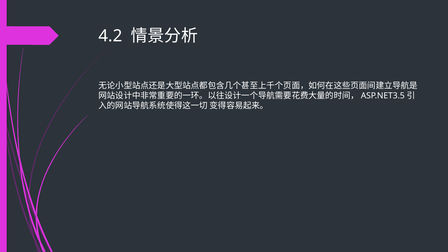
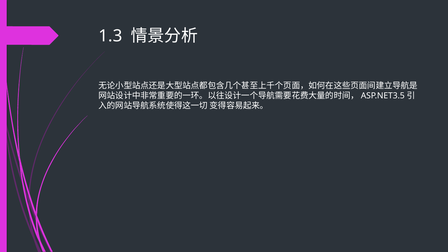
4.2: 4.2 -> 1.3
